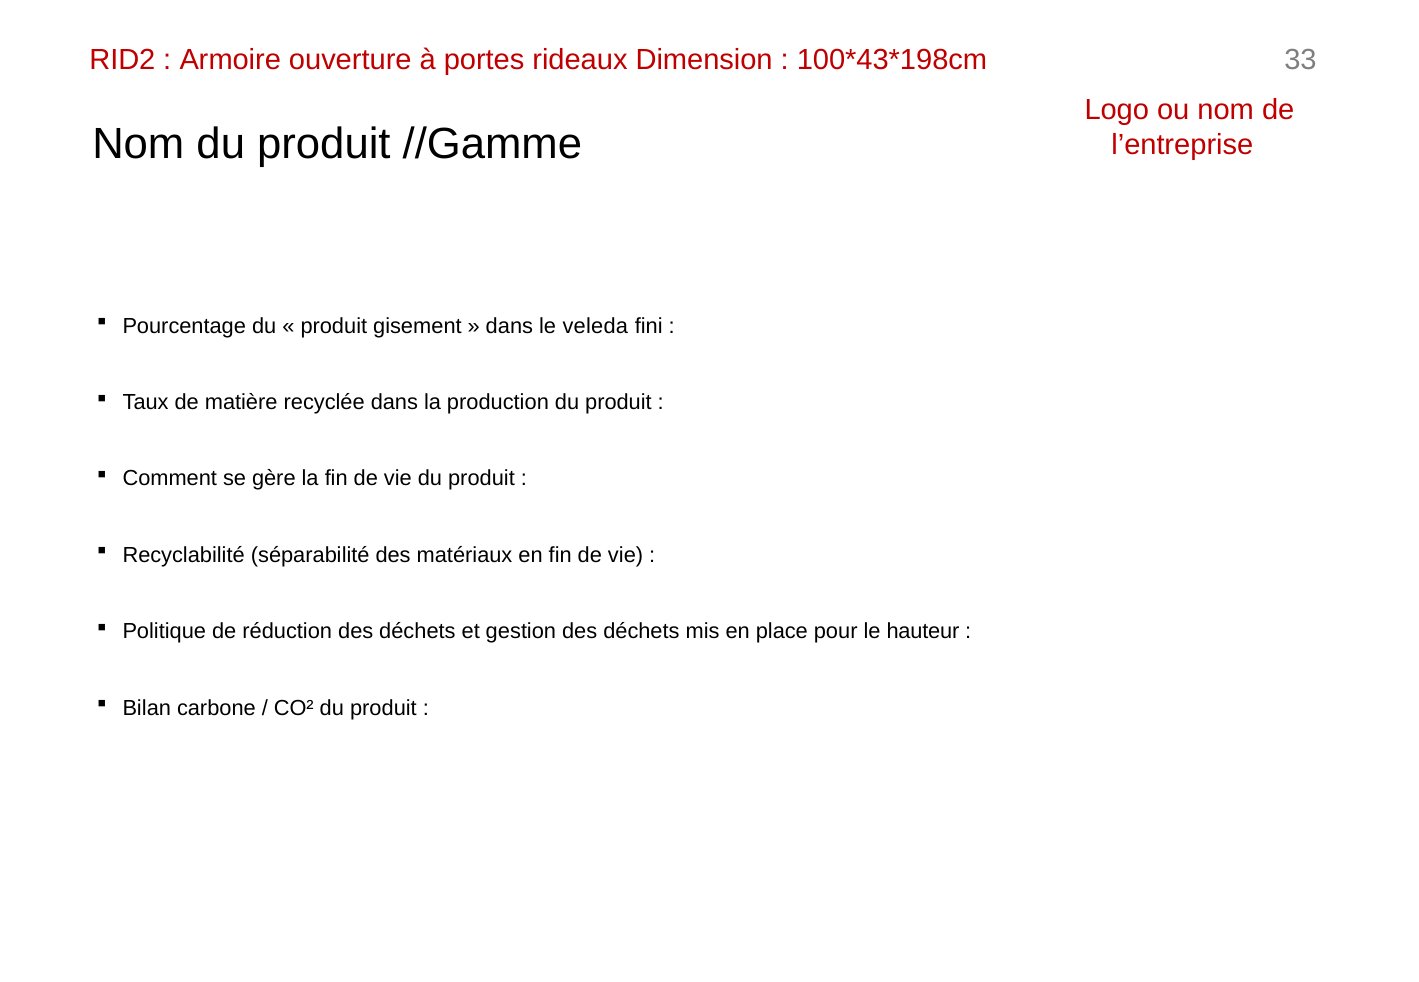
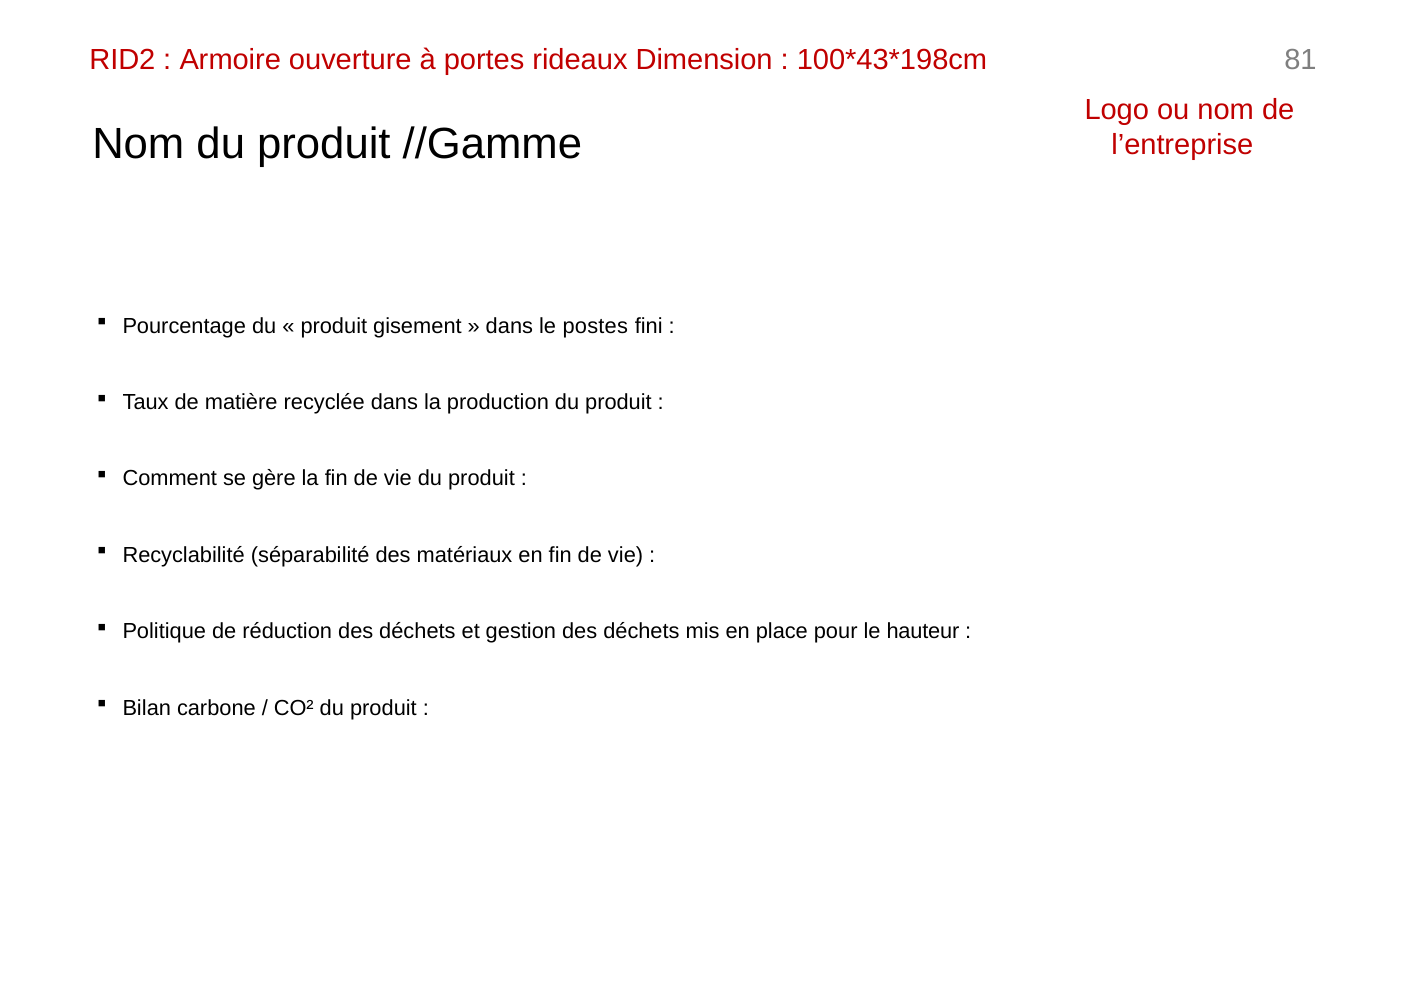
33: 33 -> 81
veleda: veleda -> postes
